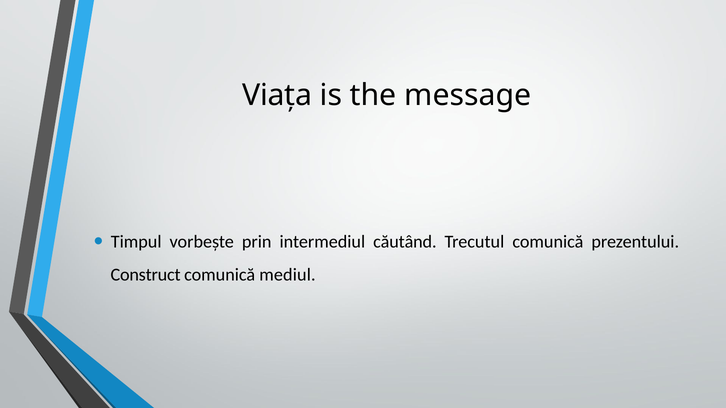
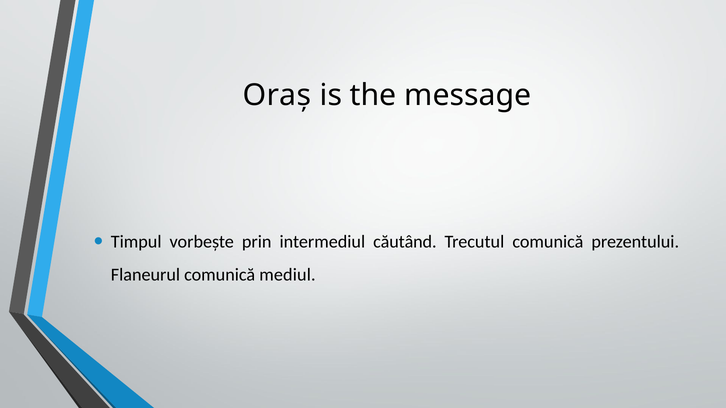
Viața: Viața -> Oraș
Construct: Construct -> Flaneurul
